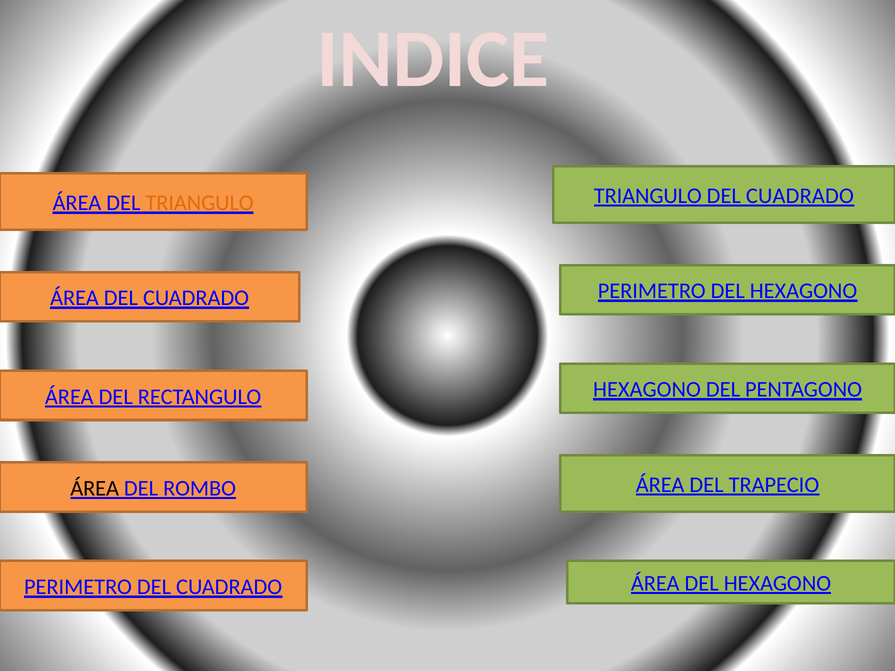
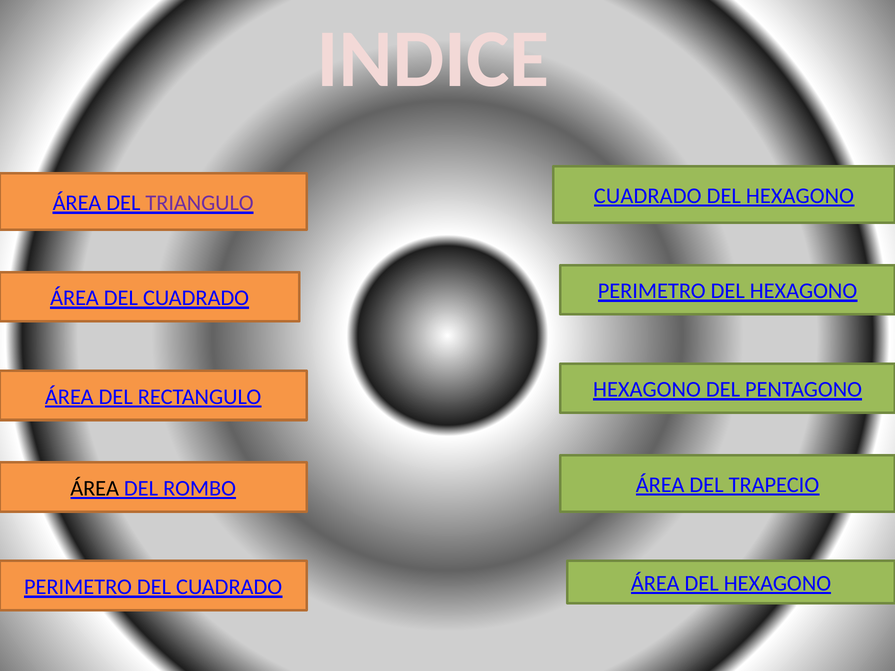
TRIANGULO at (648, 196): TRIANGULO -> CUADRADO
CUADRADO at (800, 196): CUADRADO -> HEXAGONO
TRIANGULO at (200, 203) colour: orange -> purple
